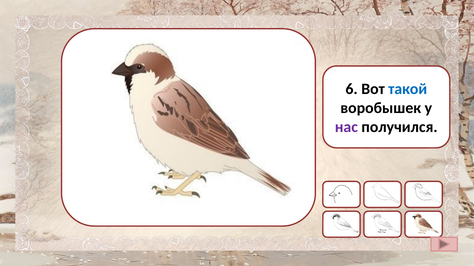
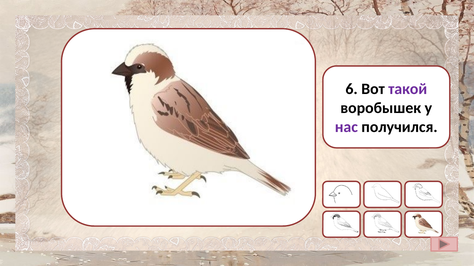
такой colour: blue -> purple
